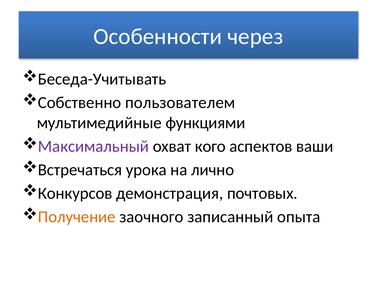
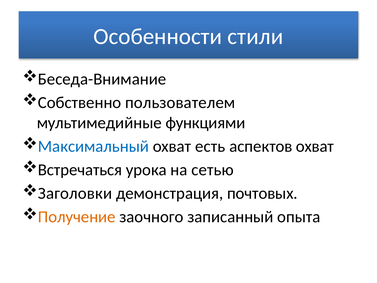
через: через -> стили
Беседа-Учитывать: Беседа-Учитывать -> Беседа-Внимание
Максимальный colour: purple -> blue
кого: кого -> есть
аспектов ваши: ваши -> охват
лично: лично -> сетью
Конкурсов: Конкурсов -> Заголовки
